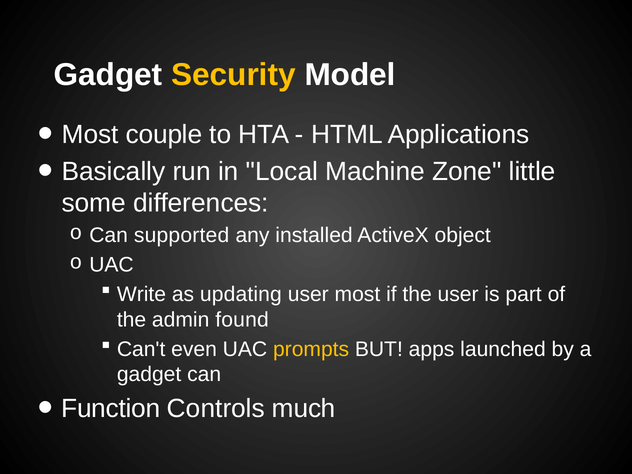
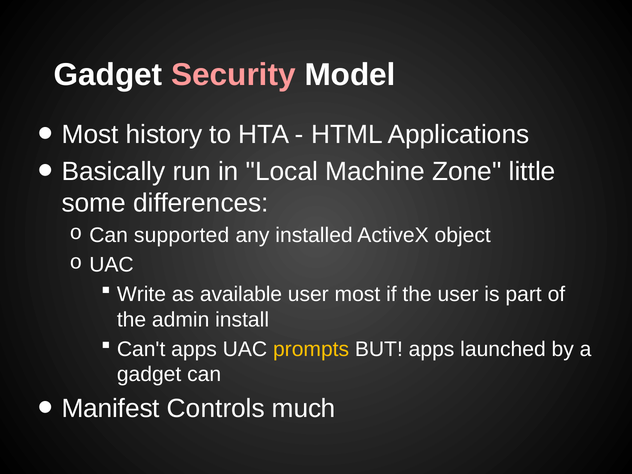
Security colour: yellow -> pink
couple: couple -> history
updating: updating -> available
found: found -> install
Can't even: even -> apps
Function: Function -> Manifest
